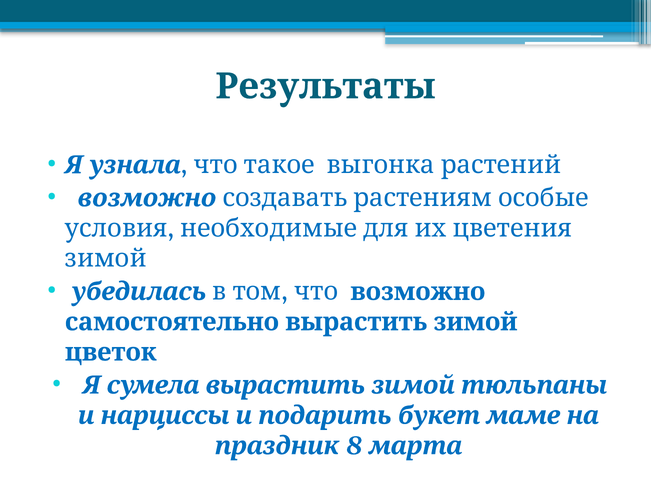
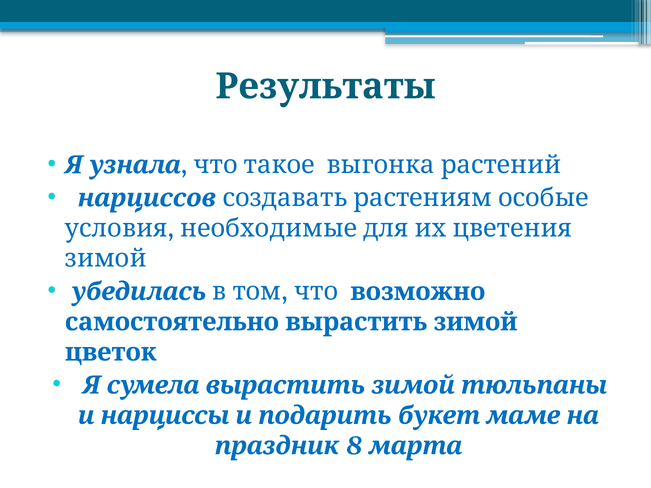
возможно at (147, 198): возможно -> нарциссов
